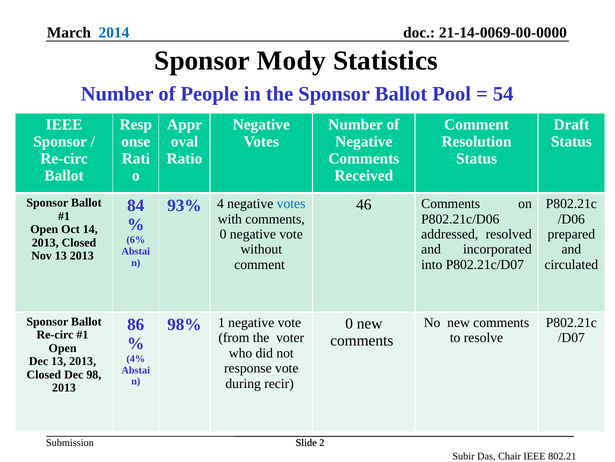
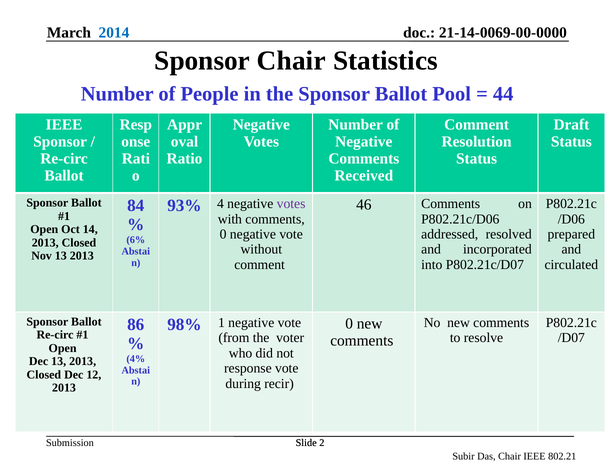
Sponsor Mody: Mody -> Chair
54: 54 -> 44
votes at (291, 204) colour: blue -> purple
98: 98 -> 12
